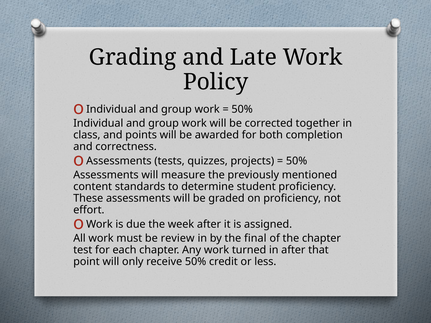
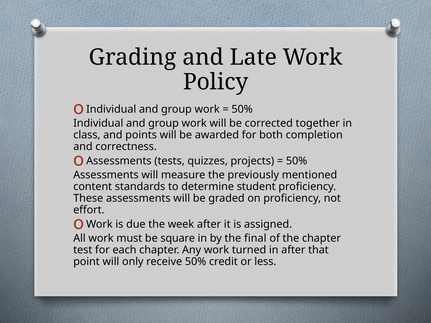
review: review -> square
